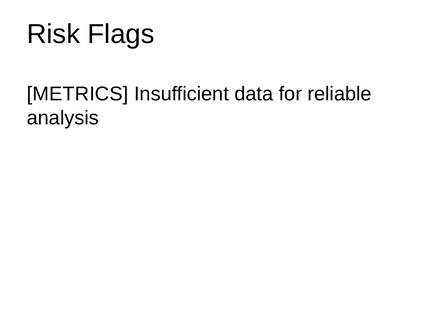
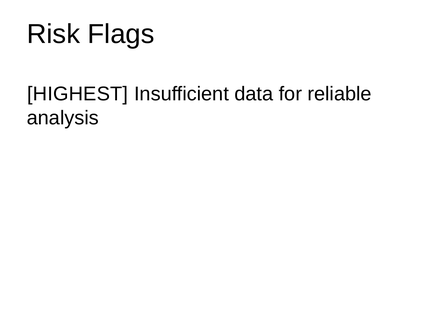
METRICS: METRICS -> HIGHEST
